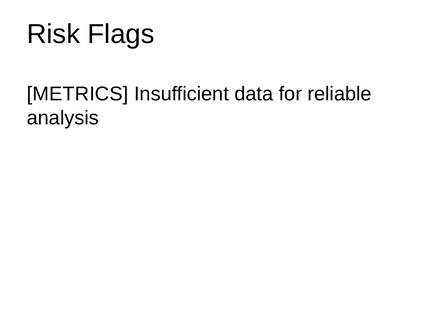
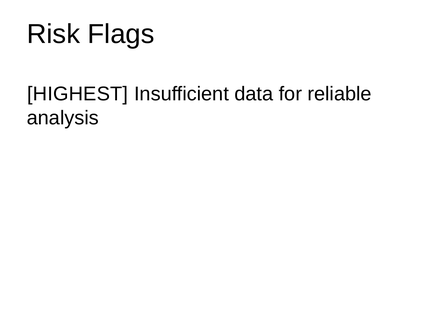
METRICS: METRICS -> HIGHEST
